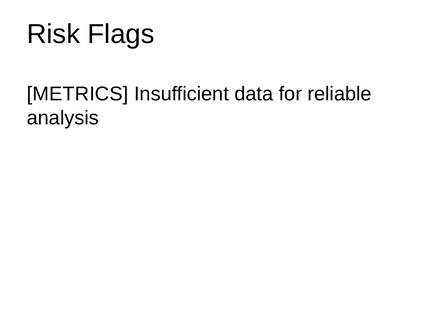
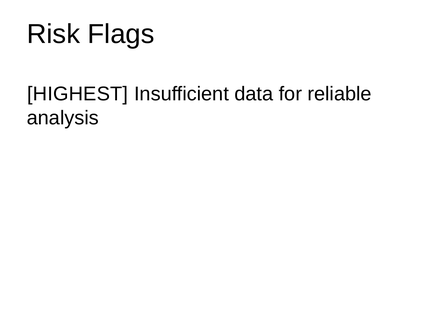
METRICS: METRICS -> HIGHEST
